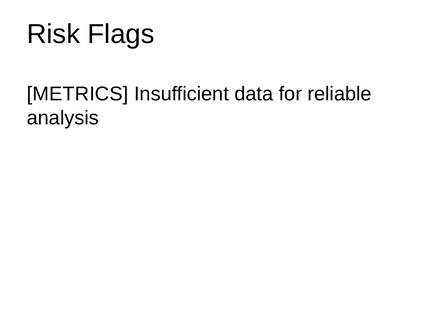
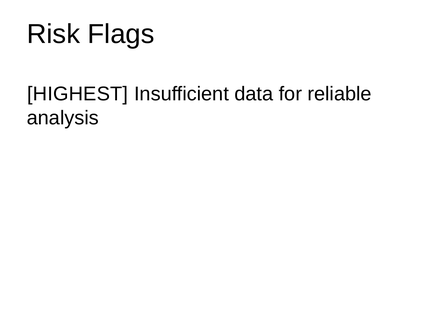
METRICS: METRICS -> HIGHEST
